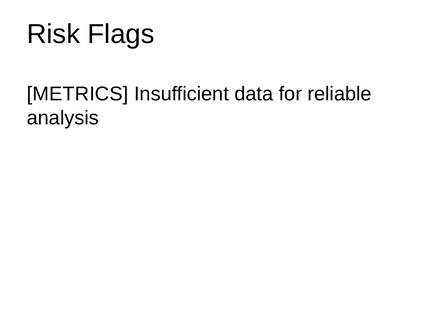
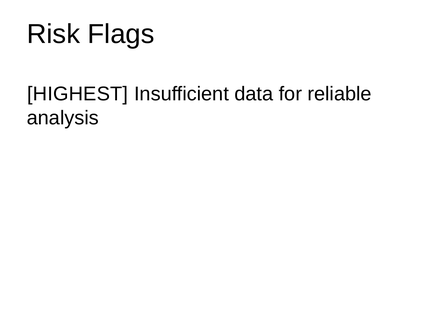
METRICS: METRICS -> HIGHEST
